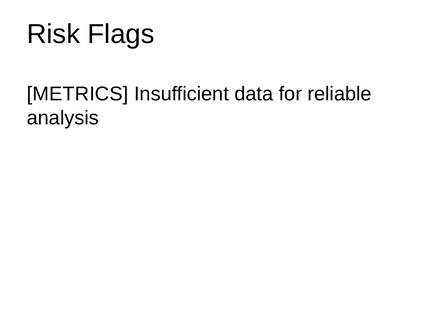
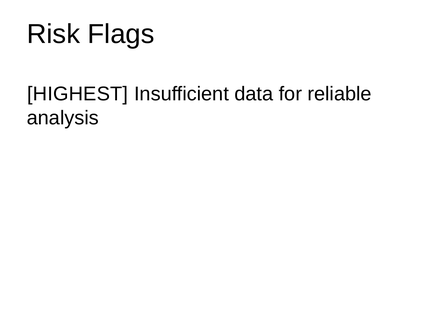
METRICS: METRICS -> HIGHEST
